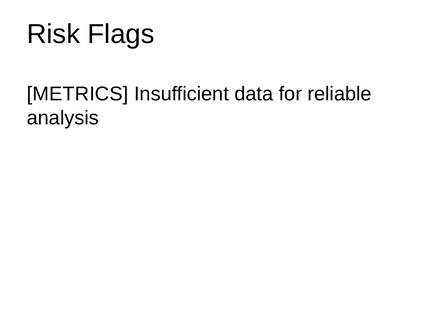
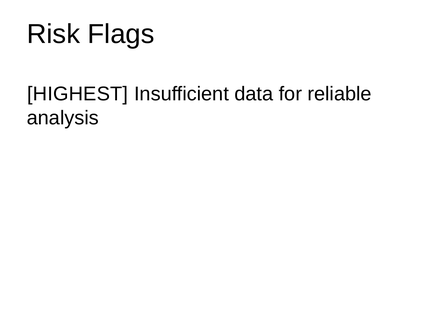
METRICS: METRICS -> HIGHEST
